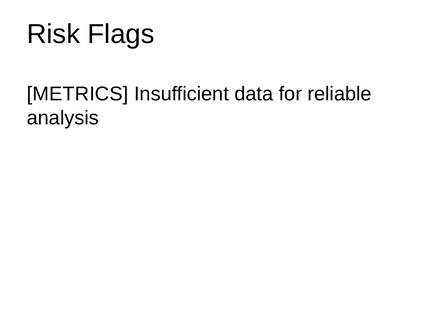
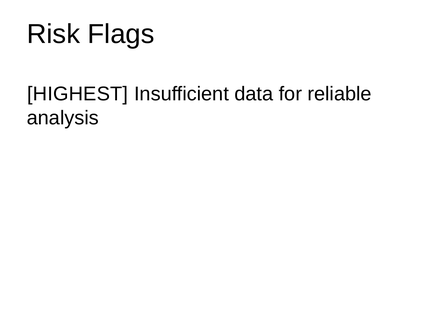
METRICS: METRICS -> HIGHEST
